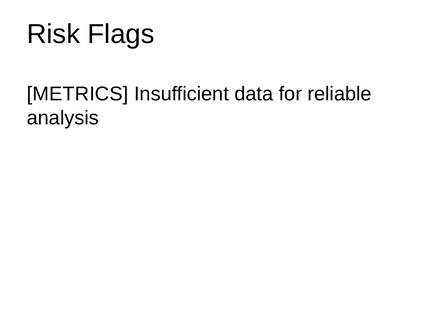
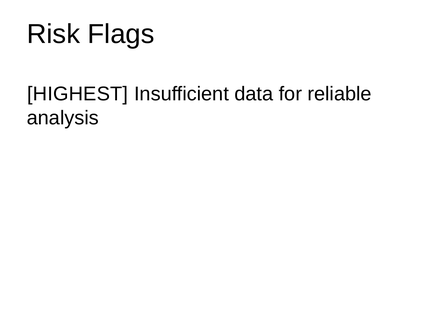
METRICS: METRICS -> HIGHEST
